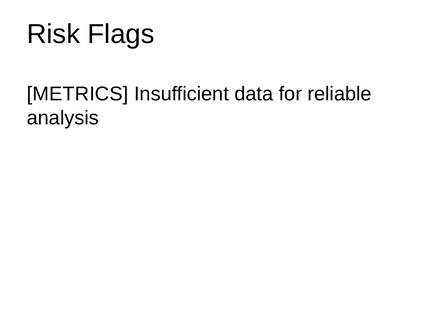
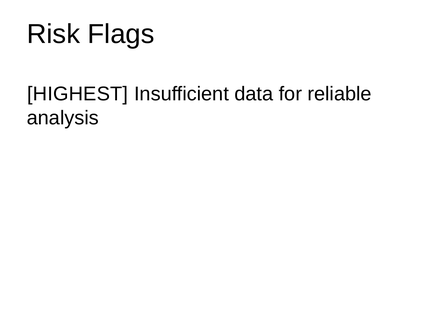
METRICS: METRICS -> HIGHEST
